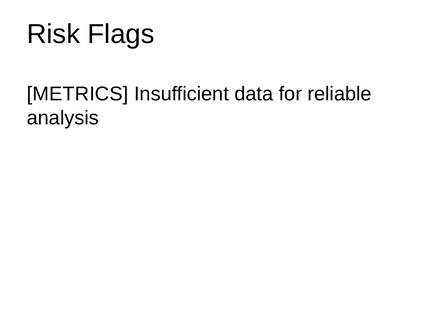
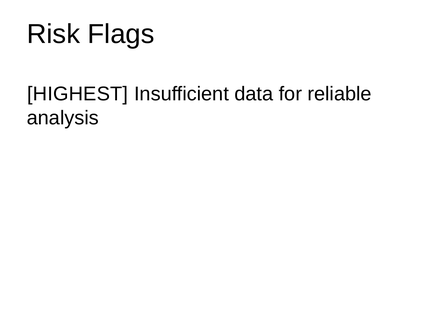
METRICS: METRICS -> HIGHEST
